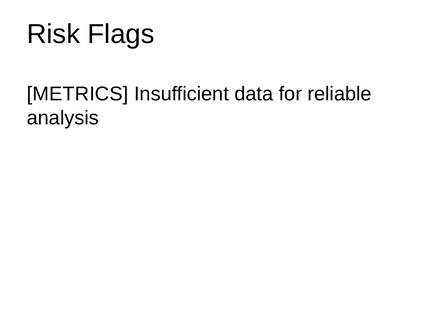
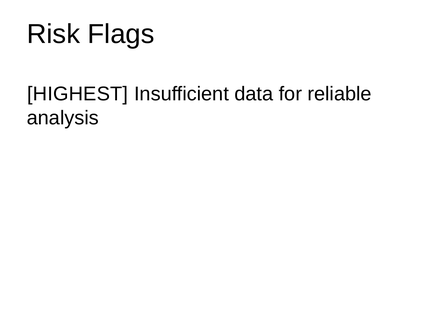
METRICS: METRICS -> HIGHEST
